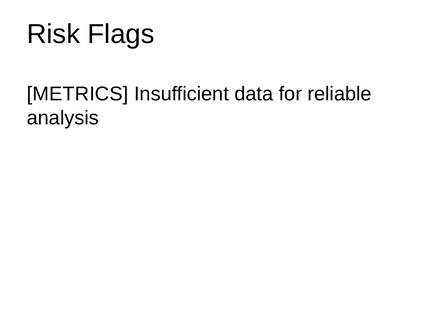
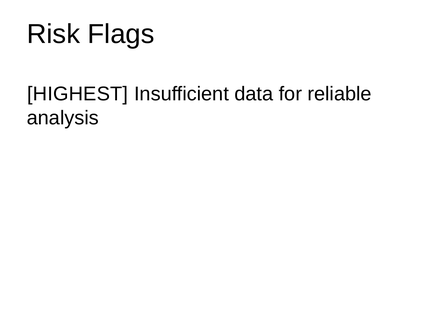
METRICS: METRICS -> HIGHEST
